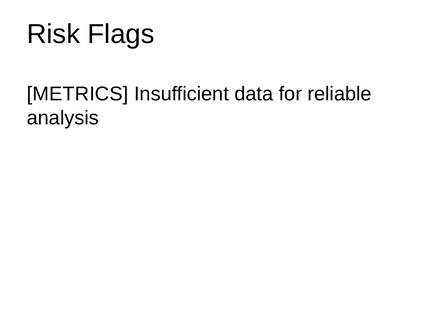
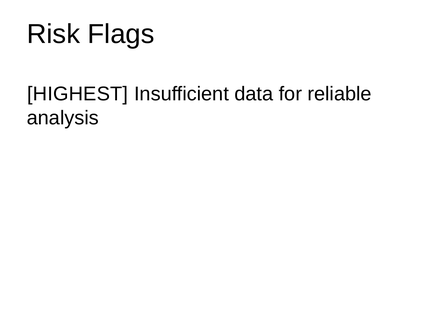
METRICS: METRICS -> HIGHEST
